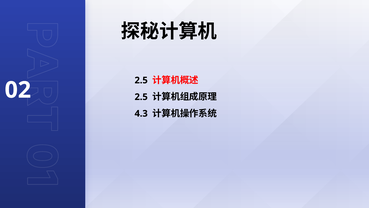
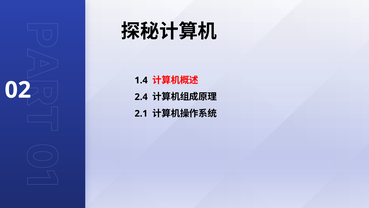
2.5 at (141, 80): 2.5 -> 1.4
2.5 at (141, 97): 2.5 -> 2.4
4.3: 4.3 -> 2.1
